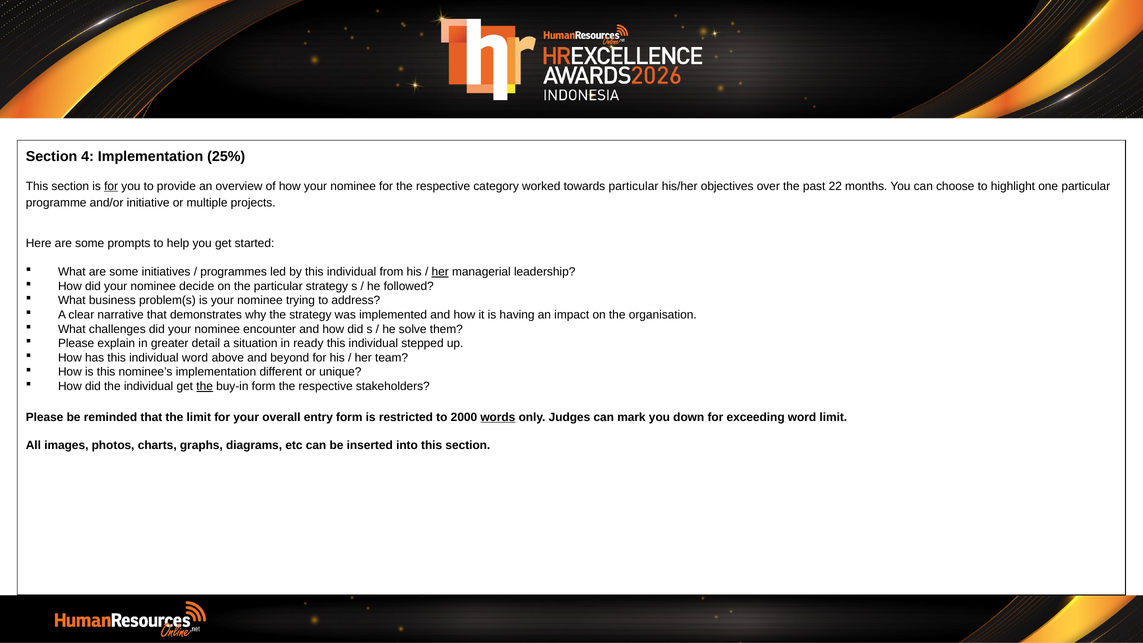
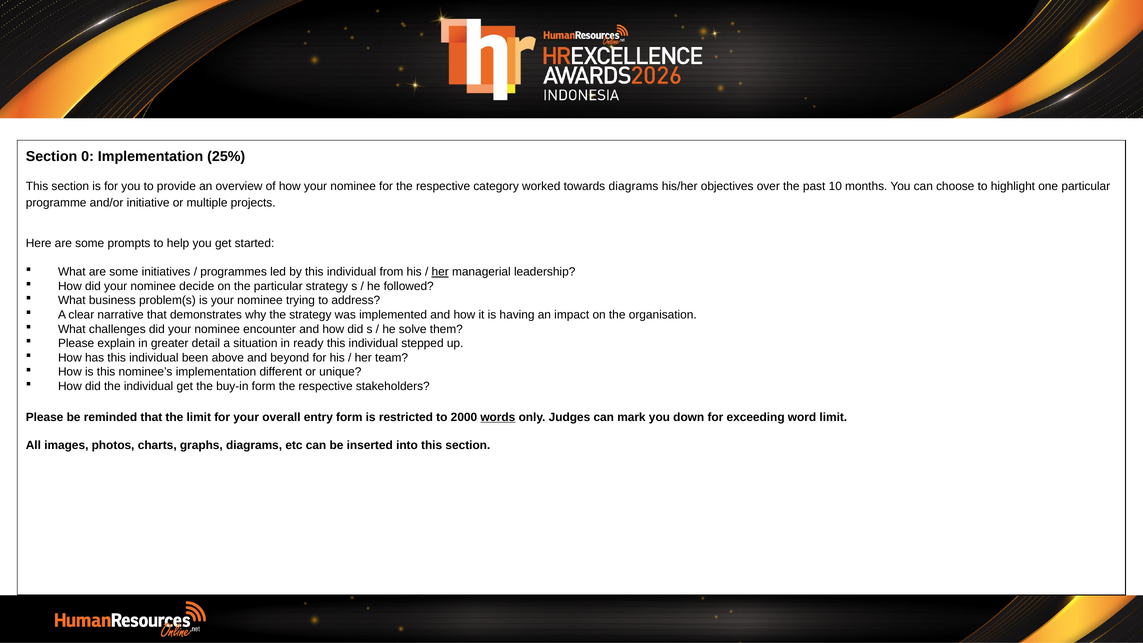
4: 4 -> 0
for at (111, 186) underline: present -> none
towards particular: particular -> diagrams
22: 22 -> 10
individual word: word -> been
the at (205, 386) underline: present -> none
